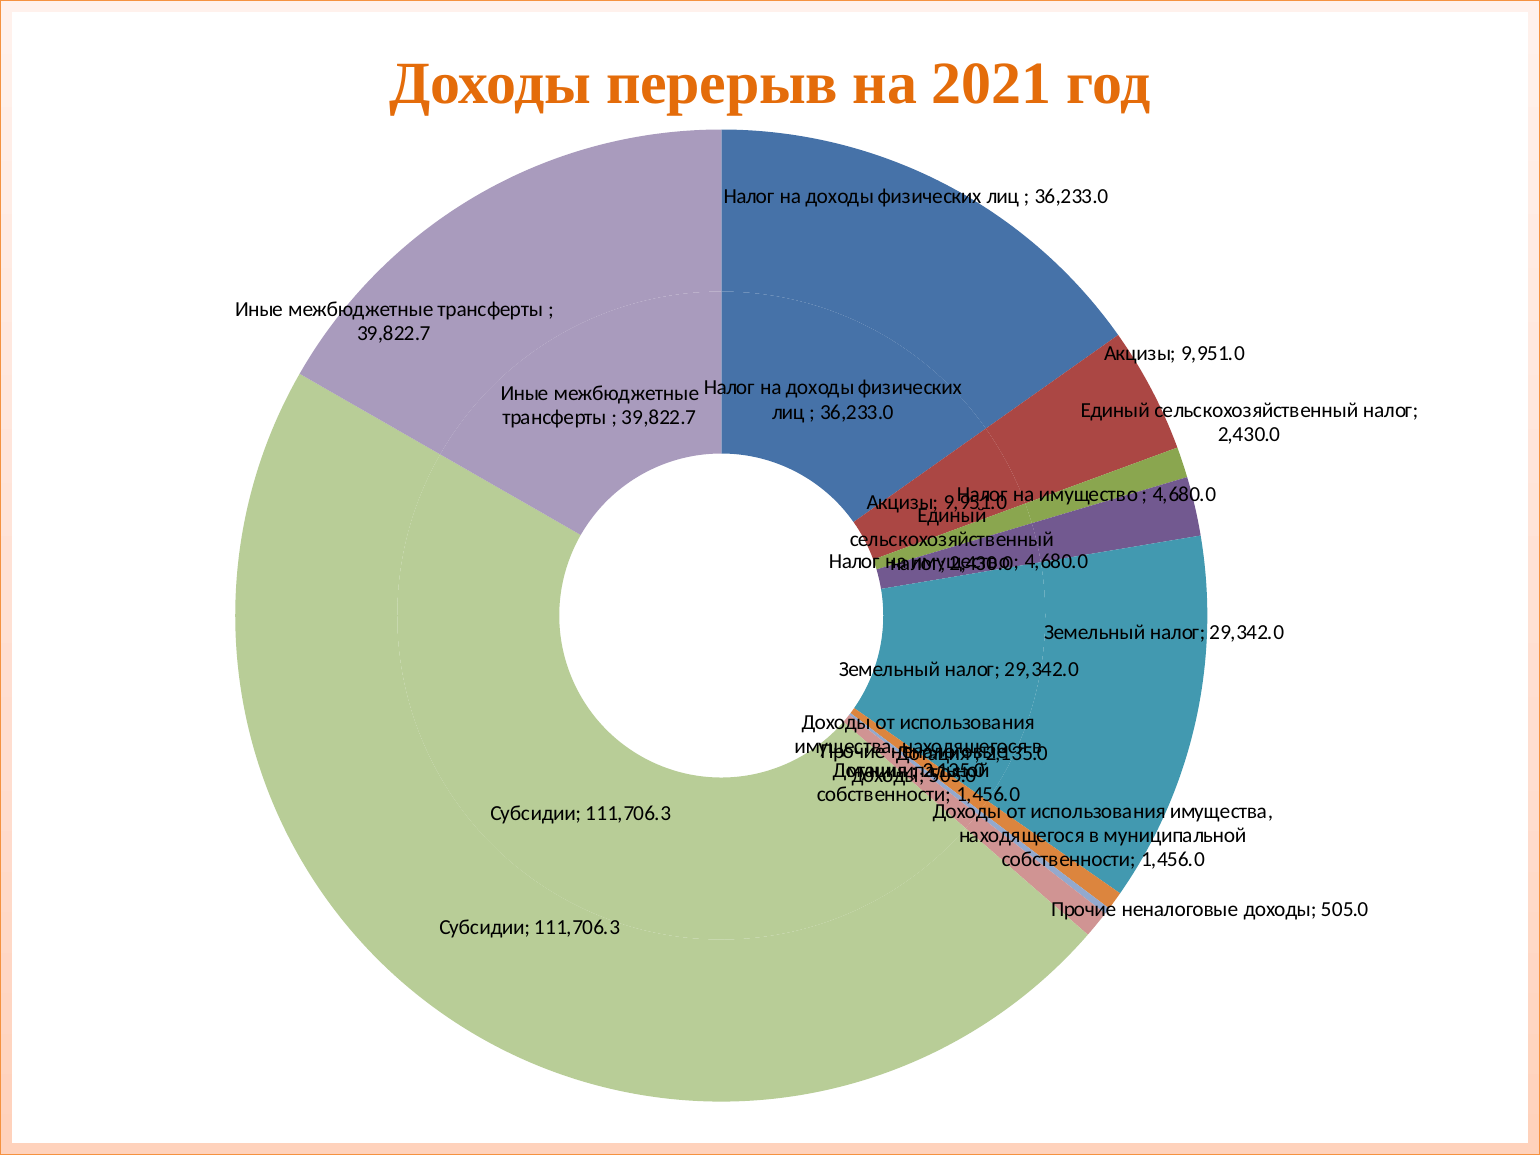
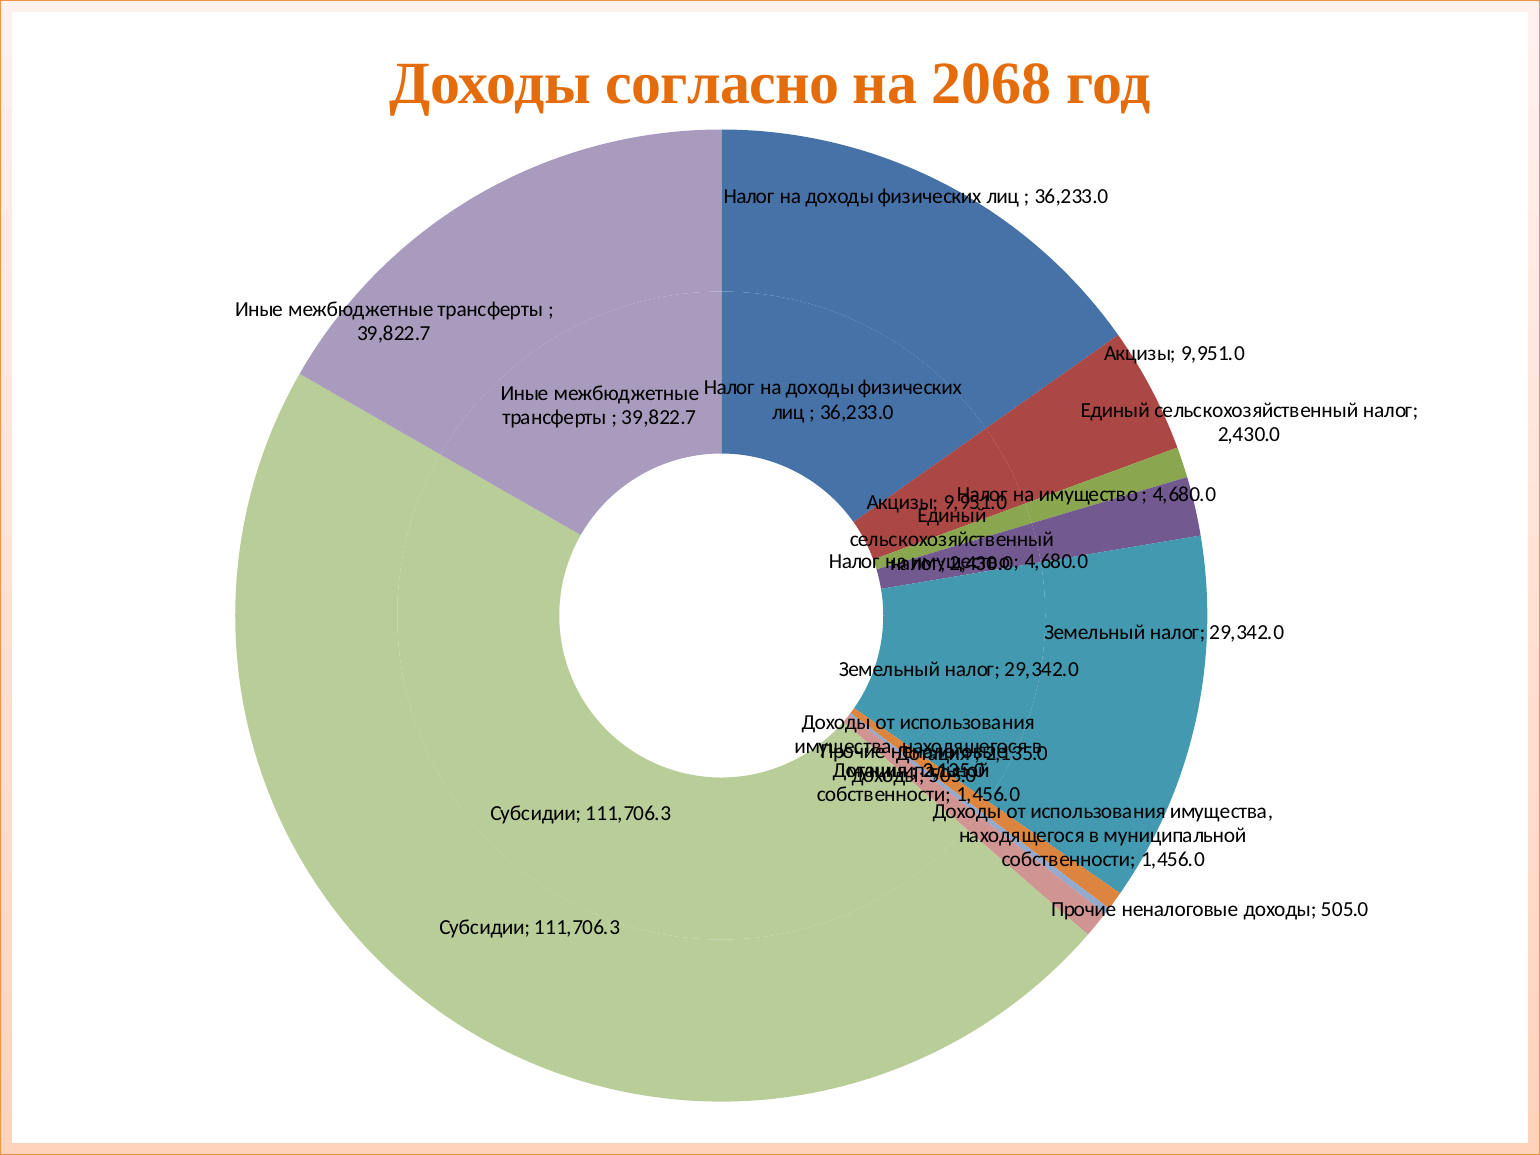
перерыв: перерыв -> согласно
2021: 2021 -> 2068
